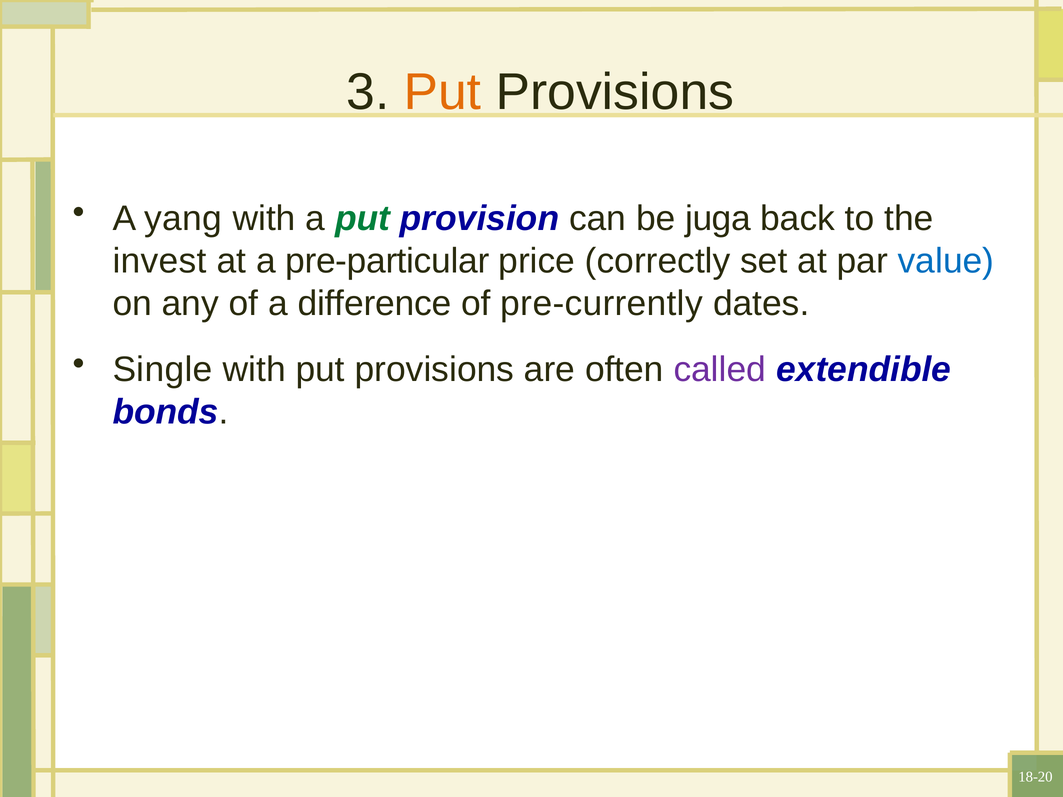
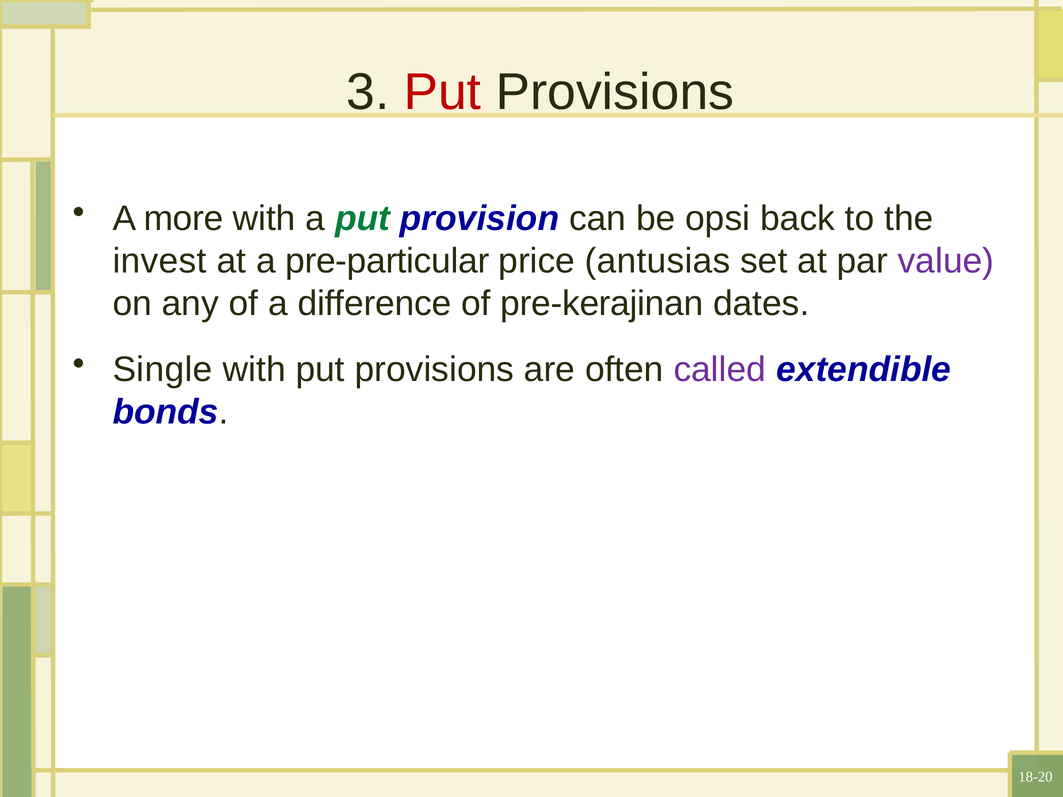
Put at (442, 92) colour: orange -> red
yang: yang -> more
juga: juga -> opsi
correctly: correctly -> antusias
value colour: blue -> purple
pre-currently: pre-currently -> pre-kerajinan
